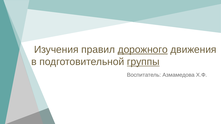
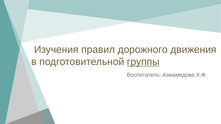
дорожного underline: present -> none
